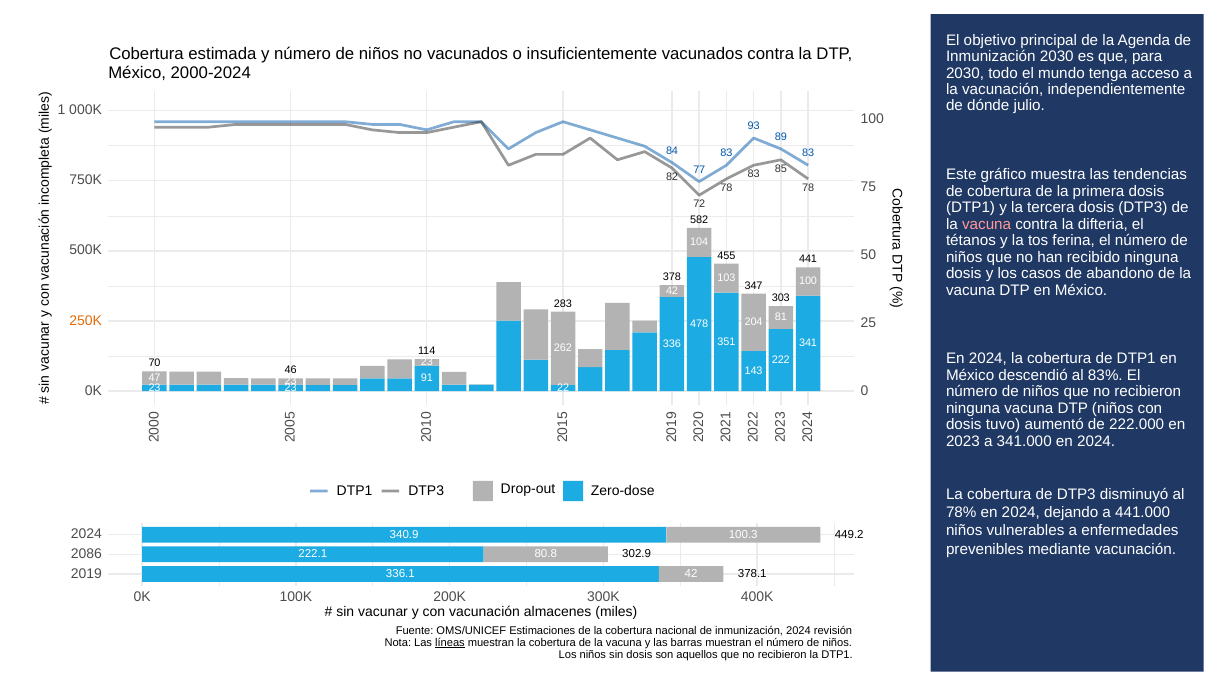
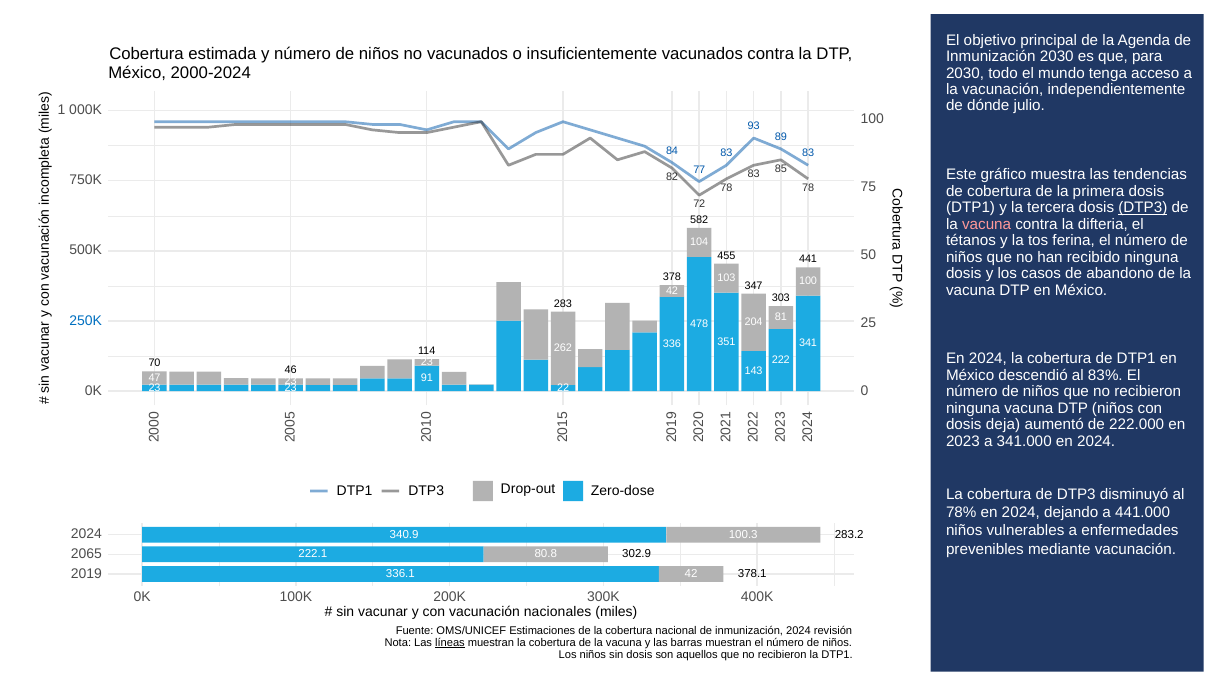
DTP3 at (1143, 208) underline: none -> present
250K colour: orange -> blue
tuvo: tuvo -> deja
449.2: 449.2 -> 283.2
2086: 2086 -> 2065
almacenes: almacenes -> nacionales
